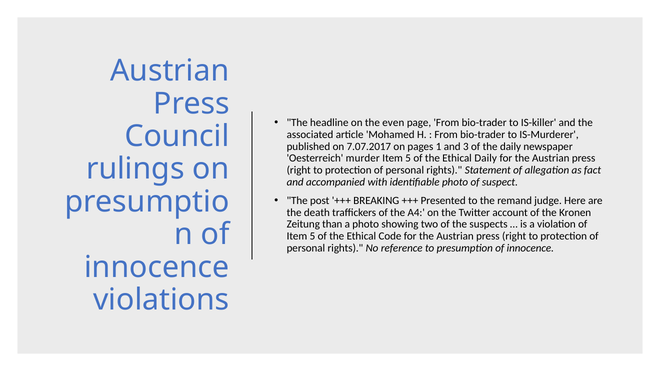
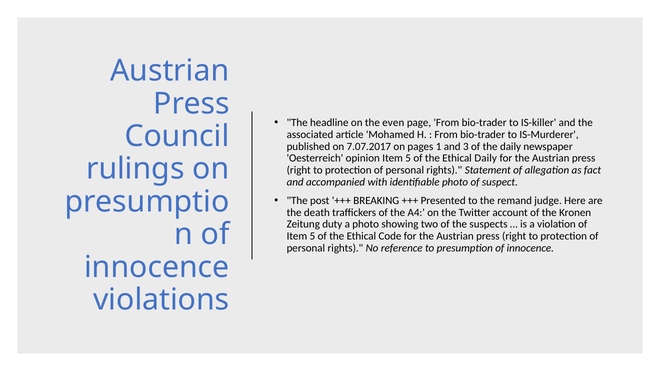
murder: murder -> opinion
than: than -> duty
